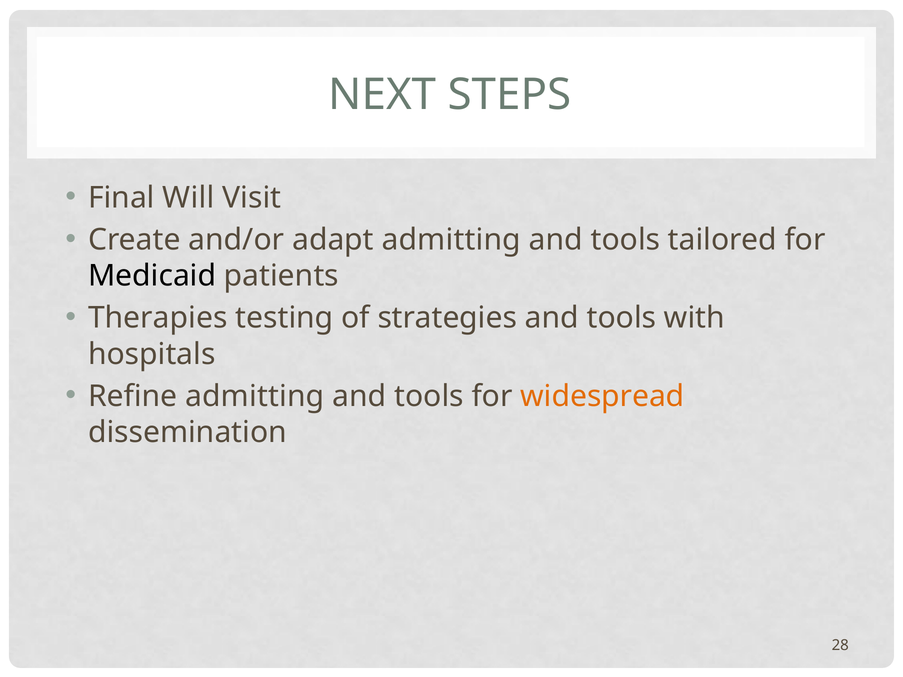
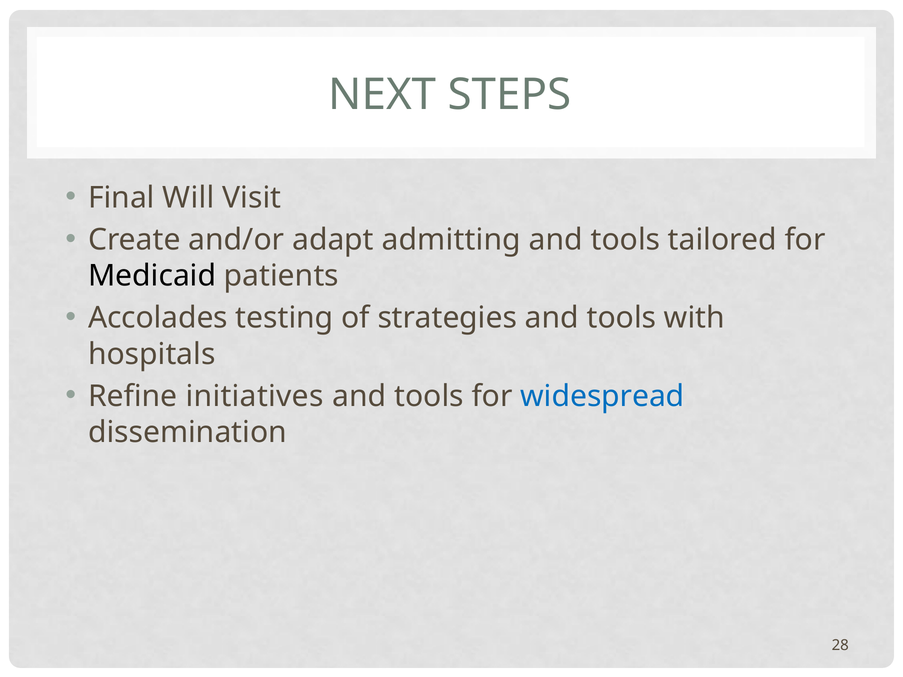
Therapies: Therapies -> Accolades
Refine admitting: admitting -> initiatives
widespread colour: orange -> blue
